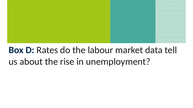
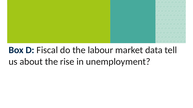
Rates: Rates -> Fiscal
